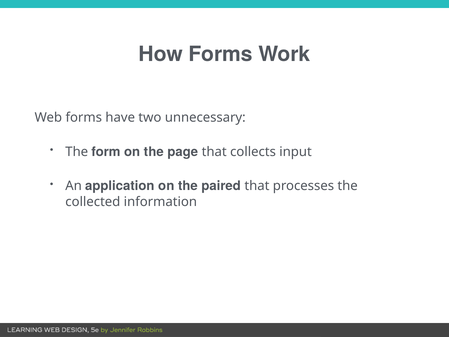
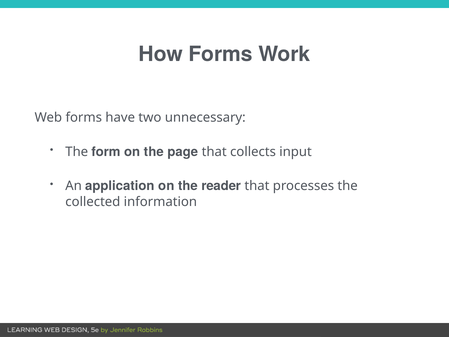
paired: paired -> reader
